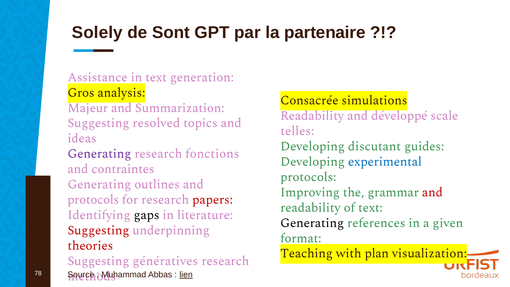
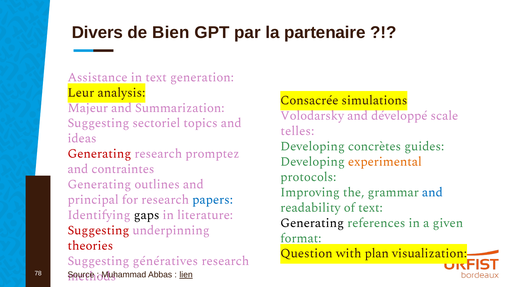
Solely: Solely -> Divers
Sont: Sont -> Bien
Gros: Gros -> Leur
Readability at (312, 116): Readability -> Volodarsky
resolved: resolved -> sectoriel
discutant: discutant -> concrètes
Generating at (99, 154) colour: purple -> red
fonctions: fonctions -> promptez
experimental colour: blue -> orange
and at (432, 192) colour: red -> blue
protocols at (93, 200): protocols -> principal
papers colour: red -> blue
Teaching: Teaching -> Question
